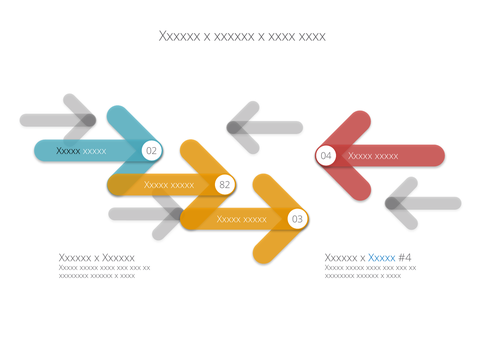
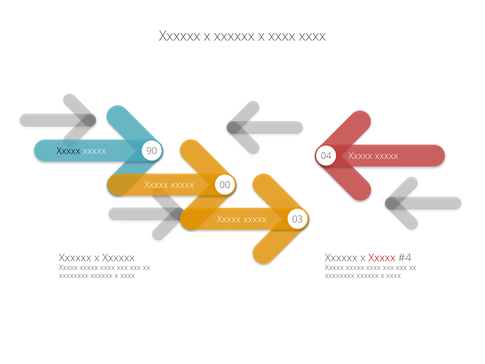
02: 02 -> 90
82: 82 -> 00
Xxxxx at (382, 258) colour: blue -> red
